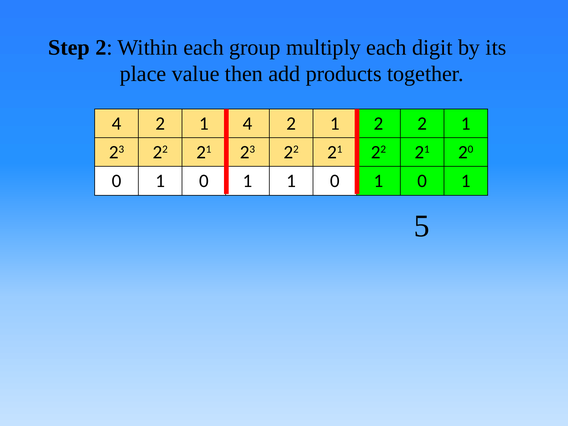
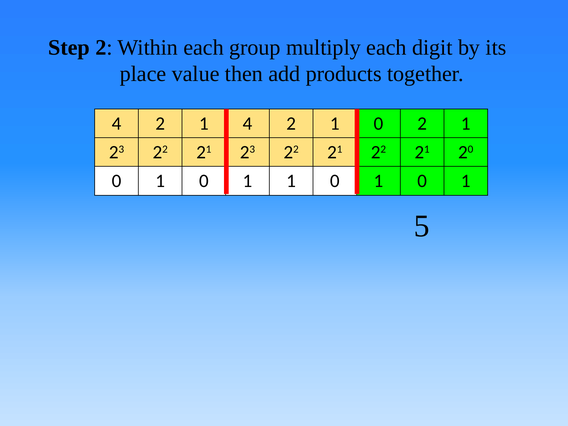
2 1 2: 2 -> 0
